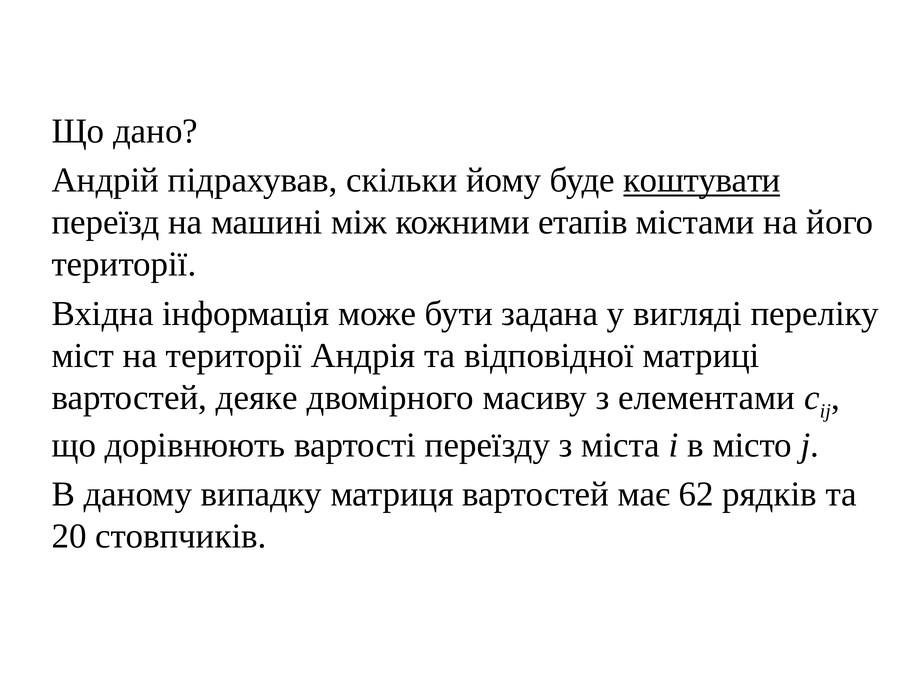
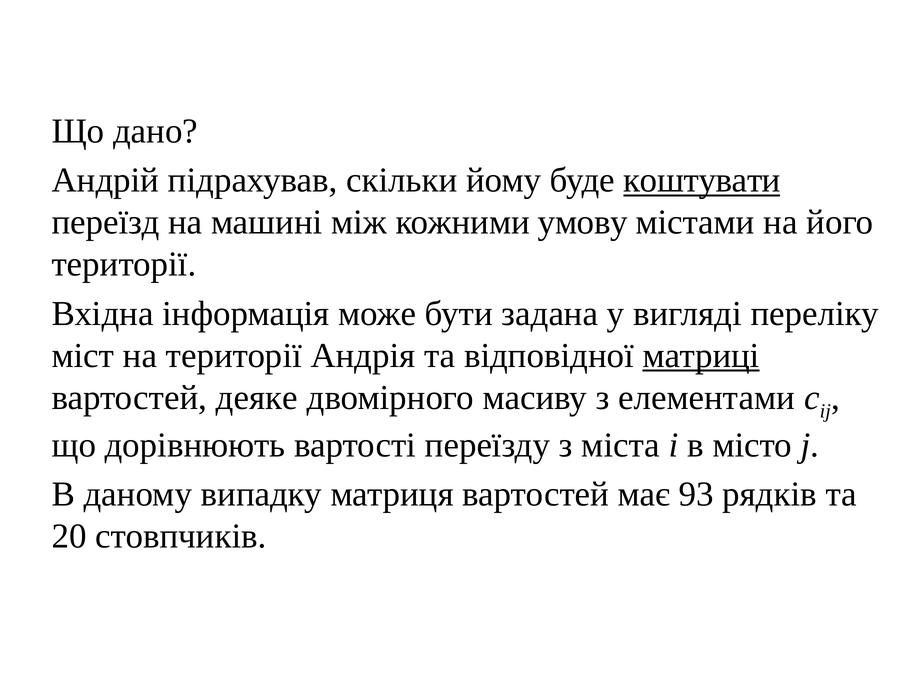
етапів: етапів -> умову
матриці underline: none -> present
62: 62 -> 93
